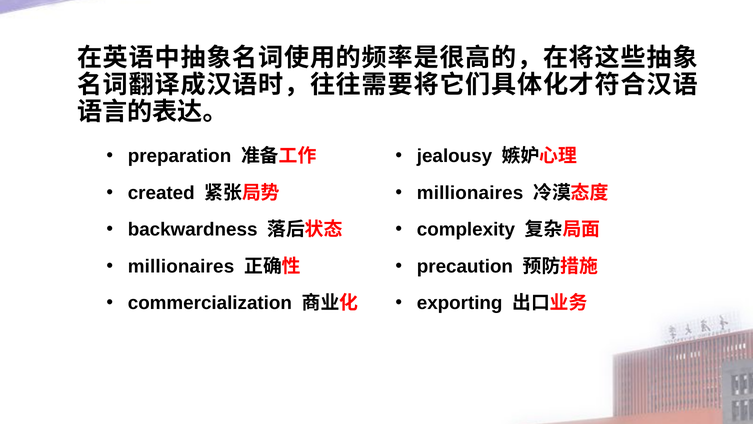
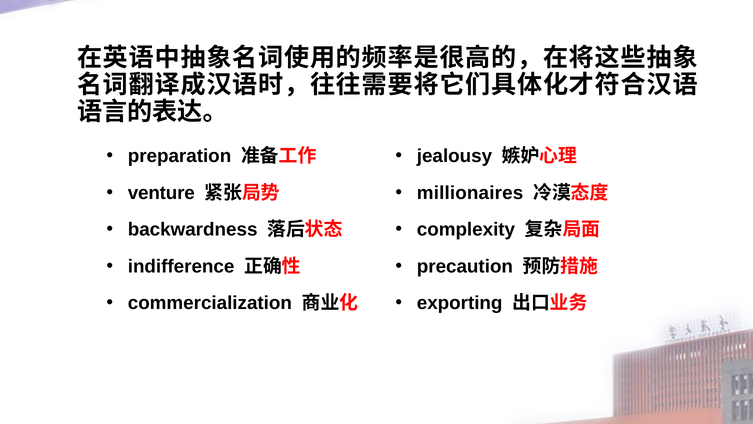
created: created -> venture
millionaires at (181, 266): millionaires -> indifference
